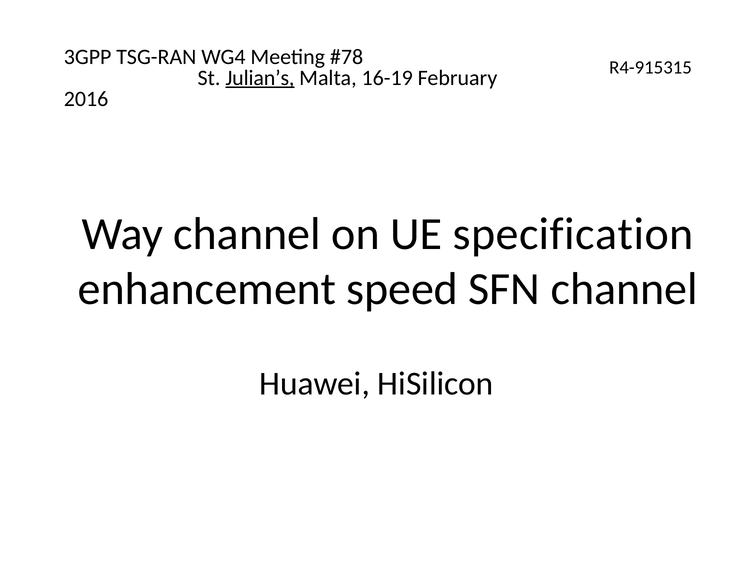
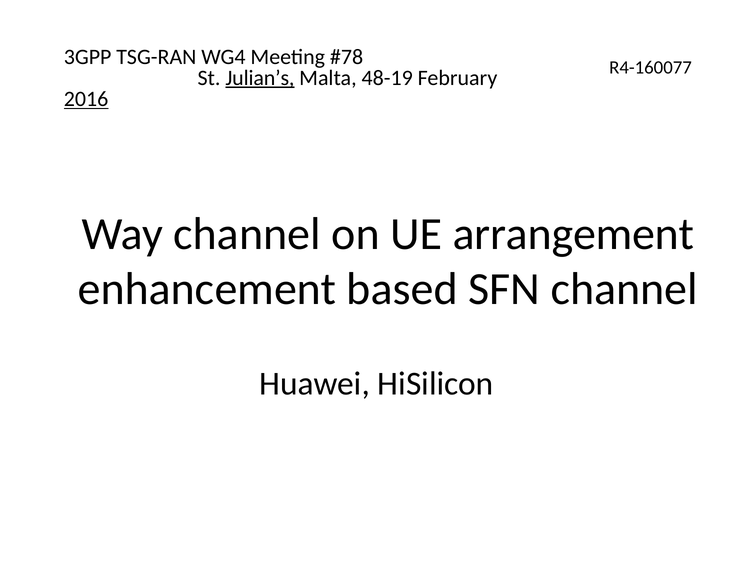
R4-915315: R4-915315 -> R4-160077
16-19: 16-19 -> 48-19
2016 underline: none -> present
specification: specification -> arrangement
speed: speed -> based
